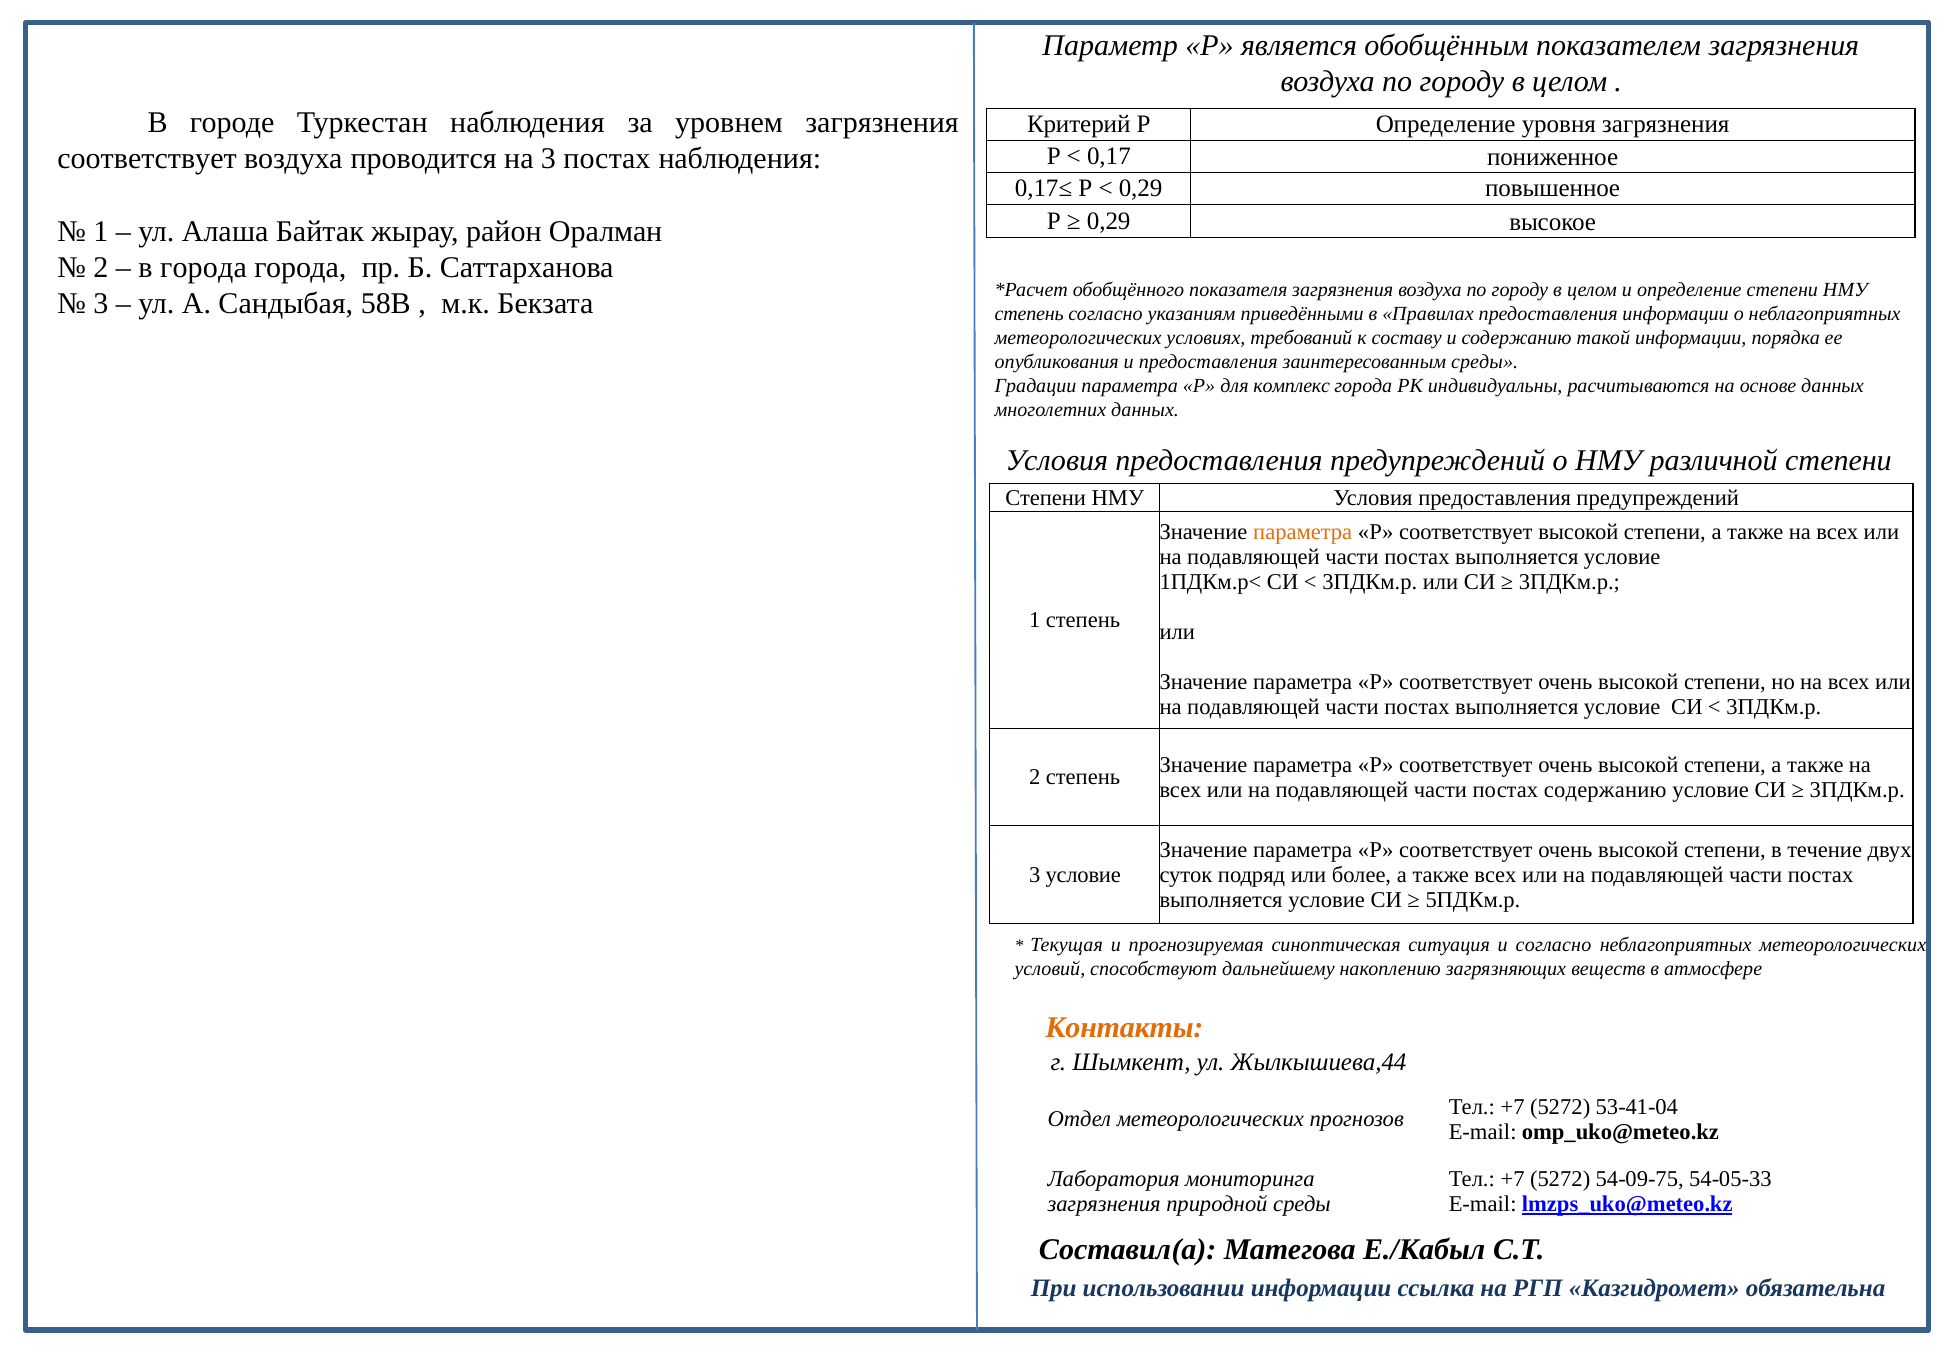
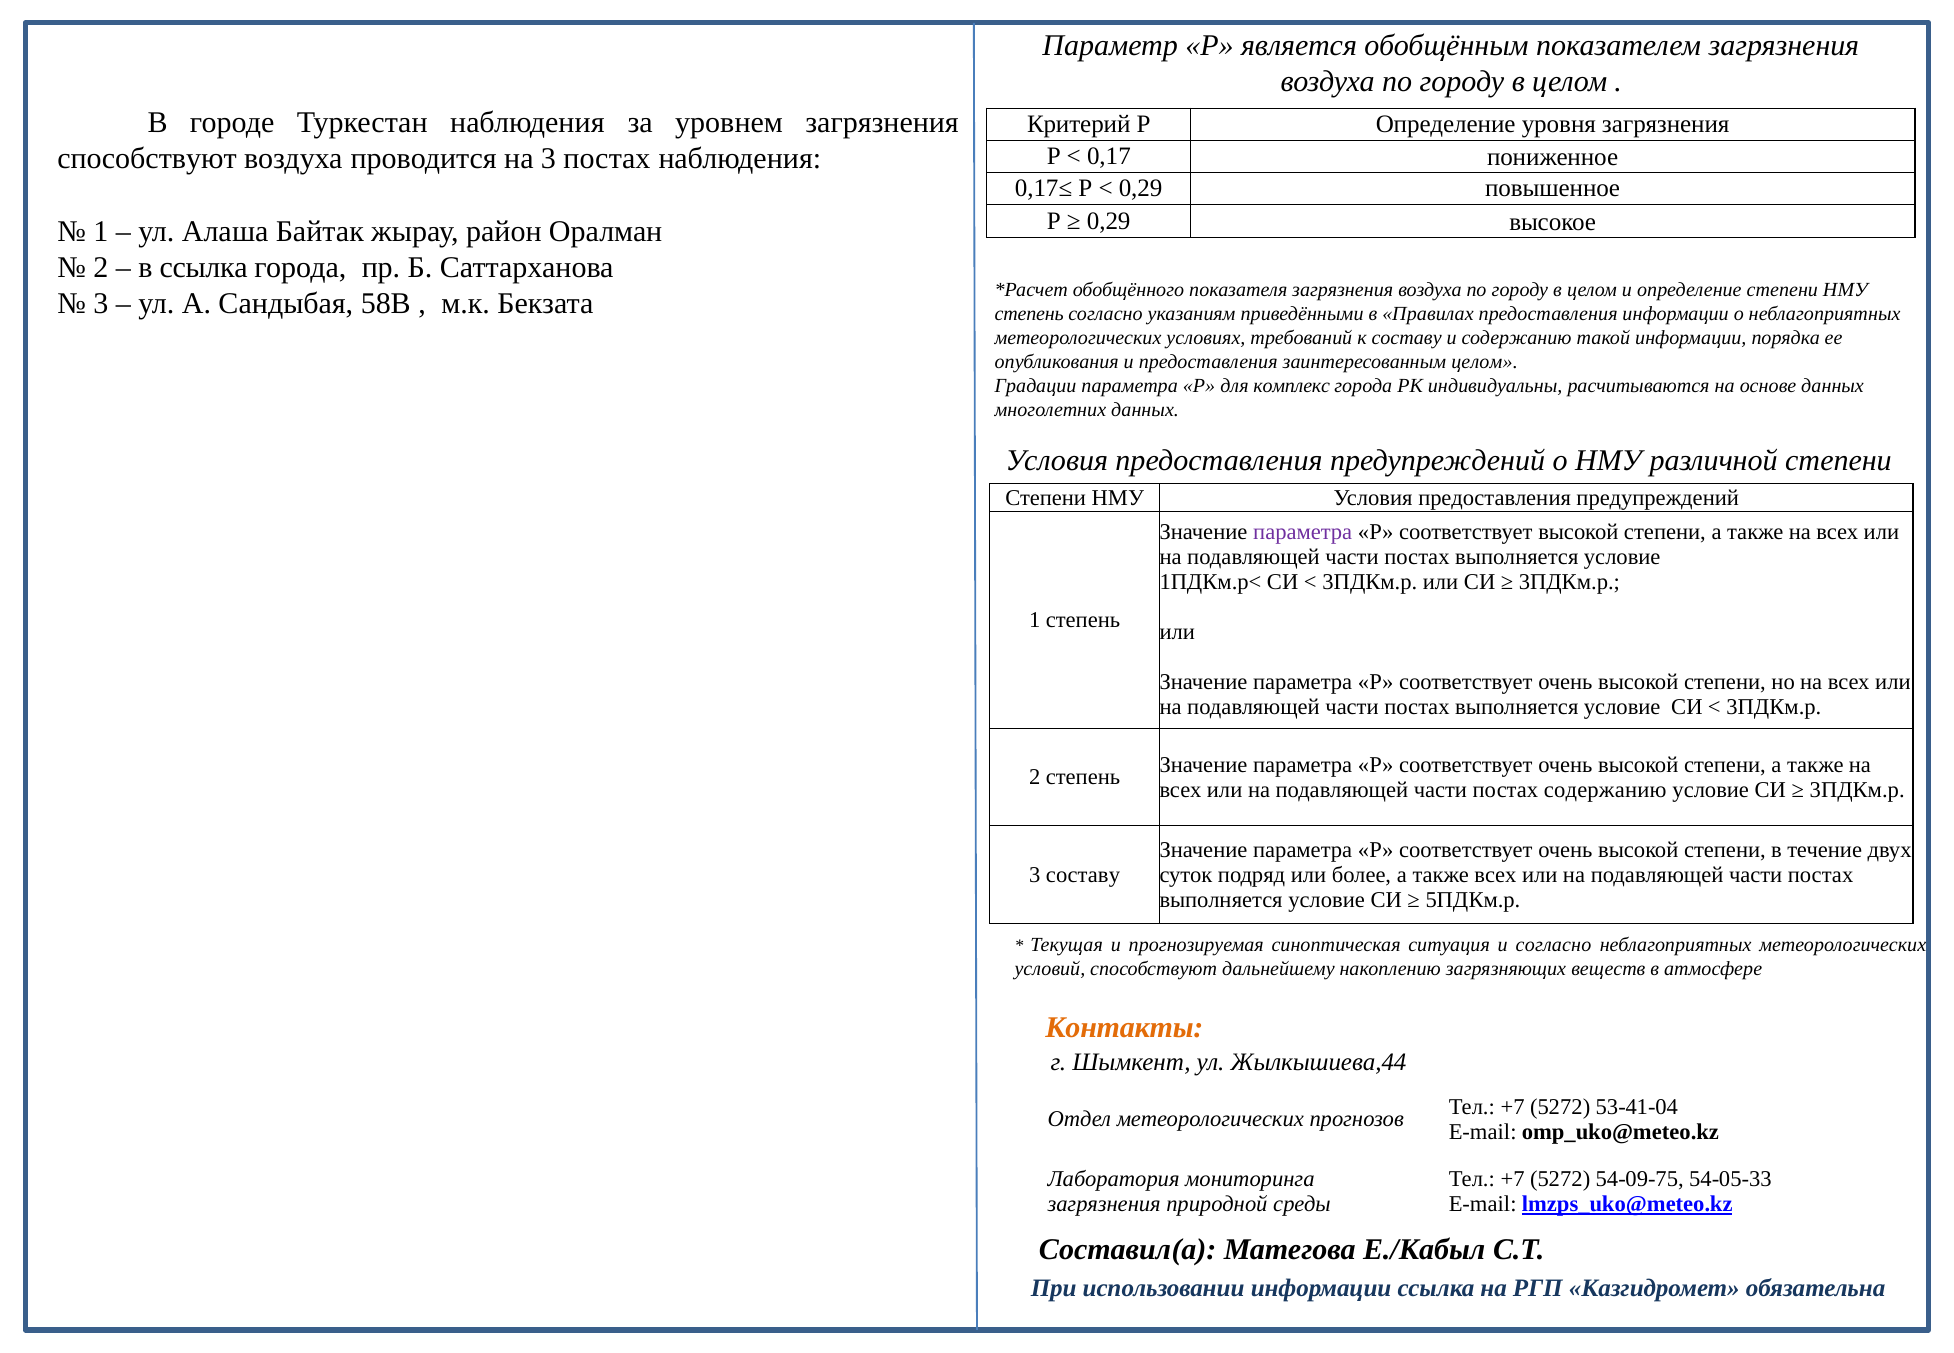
соответствует at (147, 159): соответствует -> способствуют
в города: города -> ссылка
заинтересованным среды: среды -> целом
параметра at (1303, 532) colour: orange -> purple
3 условие: условие -> составу
